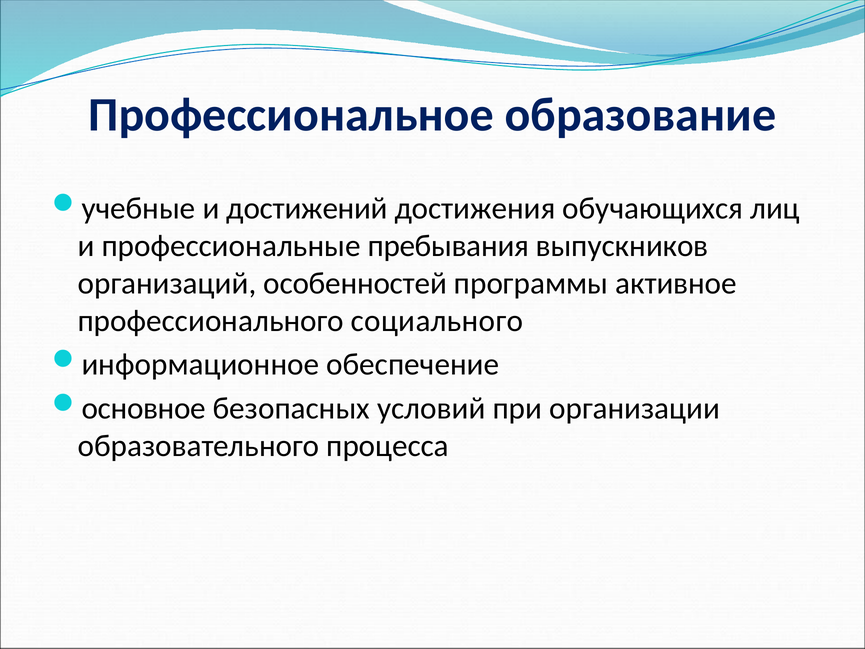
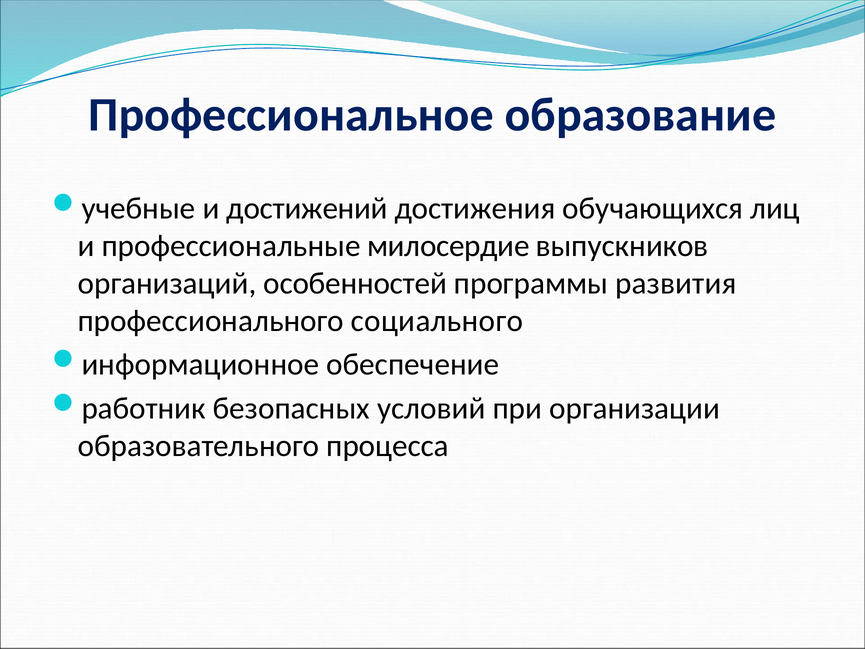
пребывания: пребывания -> милосердие
активное: активное -> развития
основное: основное -> работник
